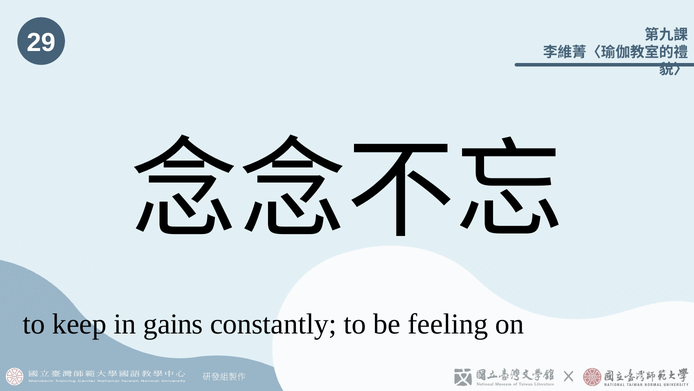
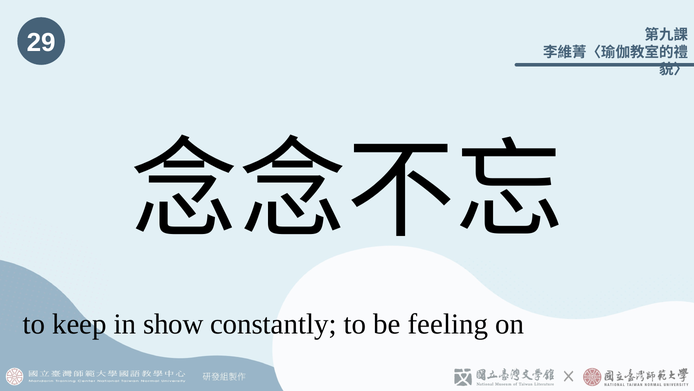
gains: gains -> show
